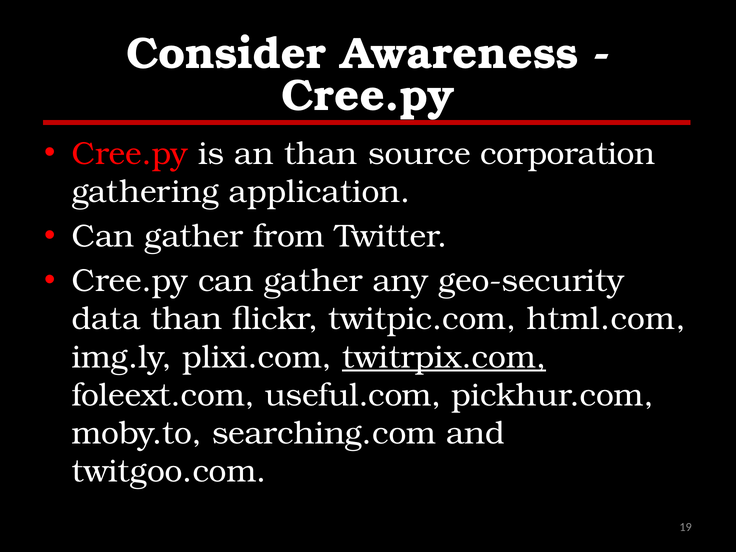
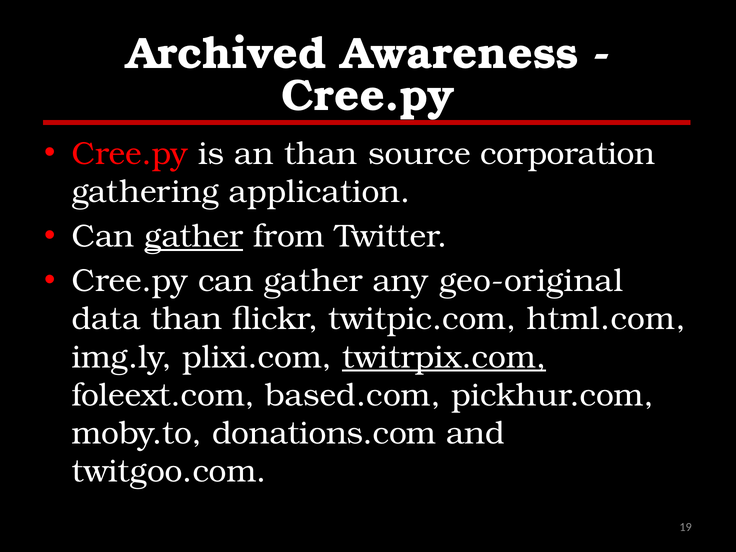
Consider: Consider -> Archived
gather at (194, 236) underline: none -> present
geo-security: geo-security -> geo-original
useful.com: useful.com -> based.com
searching.com: searching.com -> donations.com
